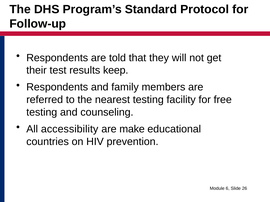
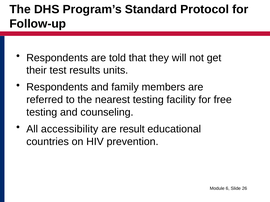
keep: keep -> units
make: make -> result
